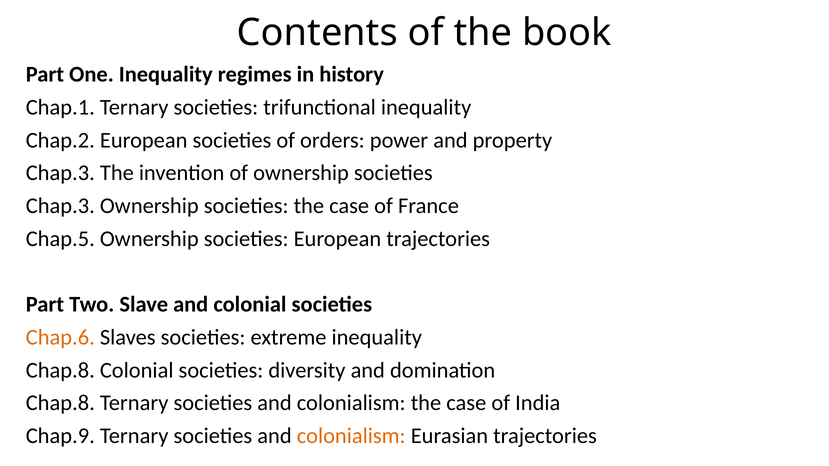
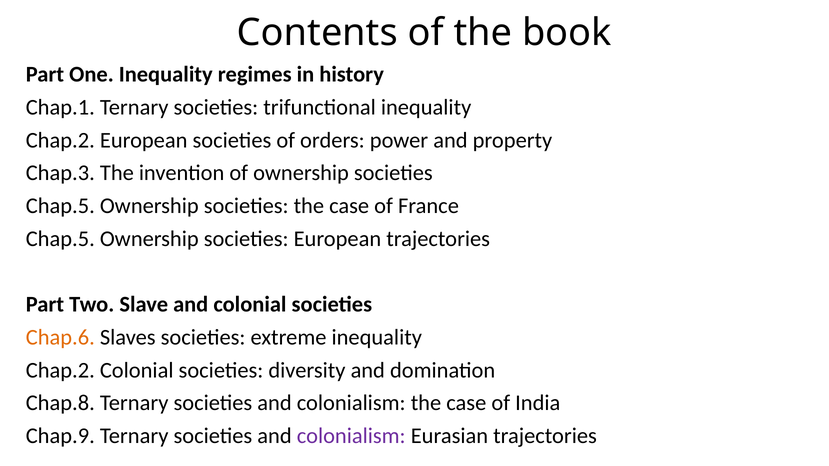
Chap.3 at (60, 206): Chap.3 -> Chap.5
Chap.8 at (60, 370): Chap.8 -> Chap.2
colonialism at (351, 436) colour: orange -> purple
